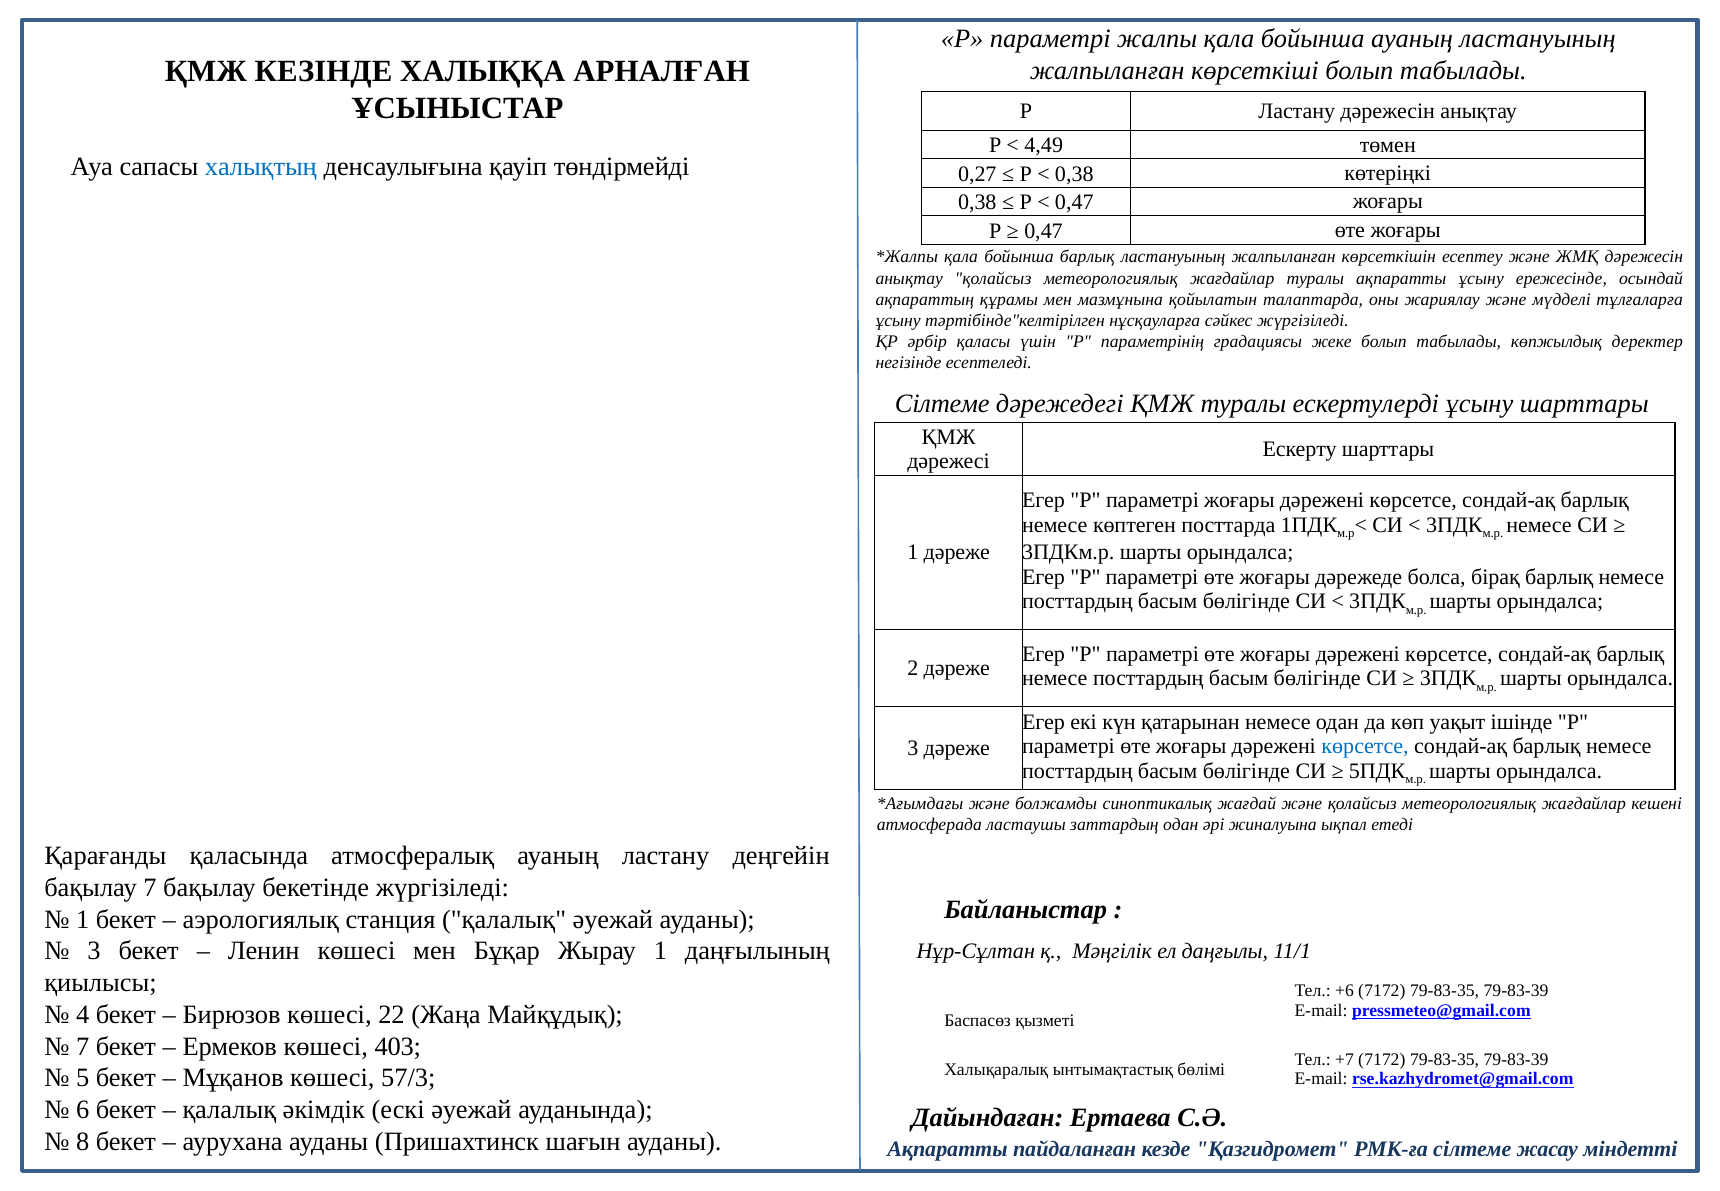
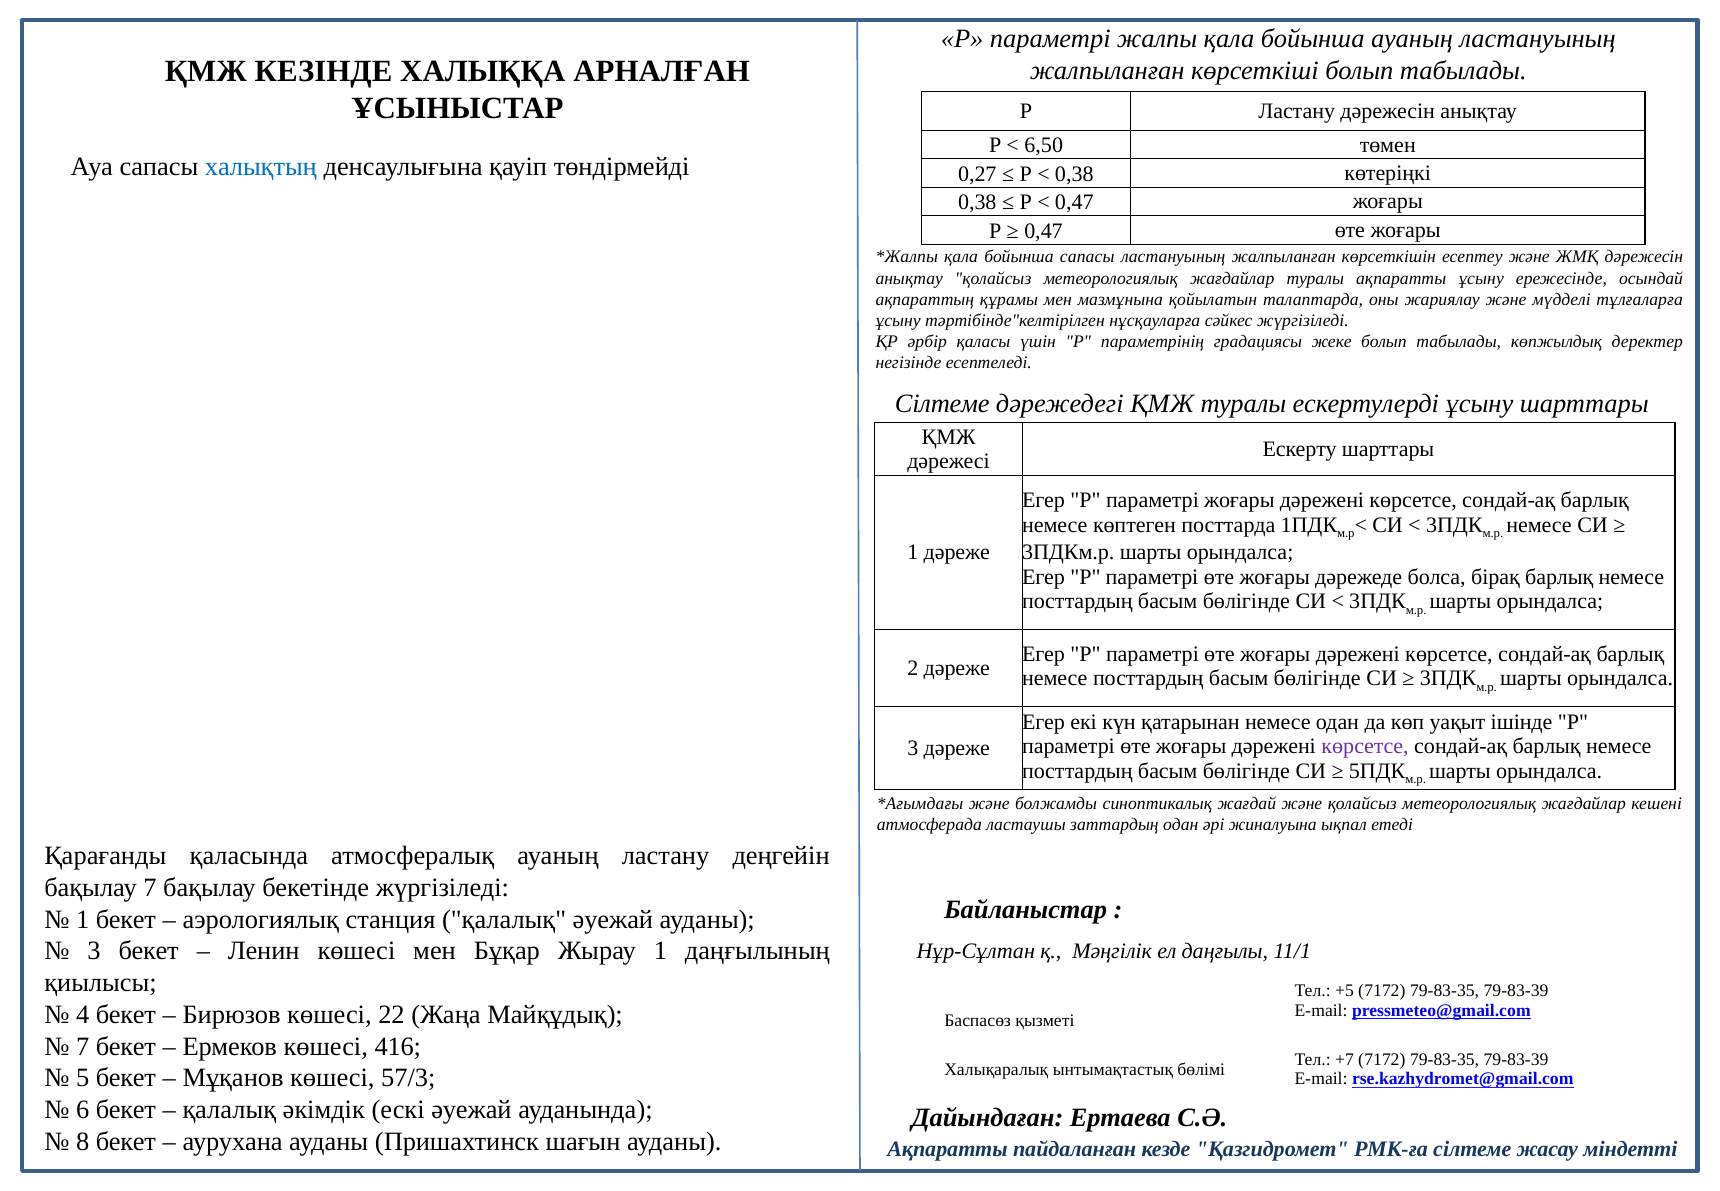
4,49: 4,49 -> 6,50
бойынша барлық: барлық -> сапасы
көрсетсе at (1365, 747) colour: blue -> purple
+6: +6 -> +5
403: 403 -> 416
